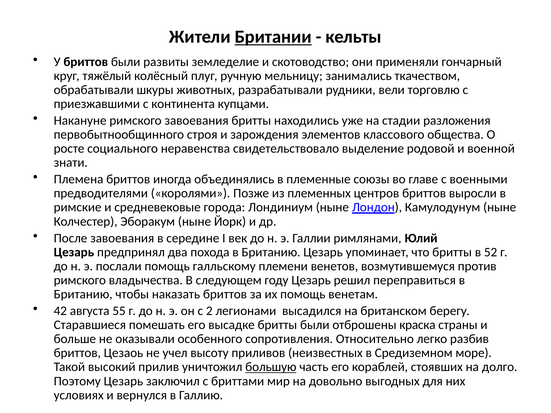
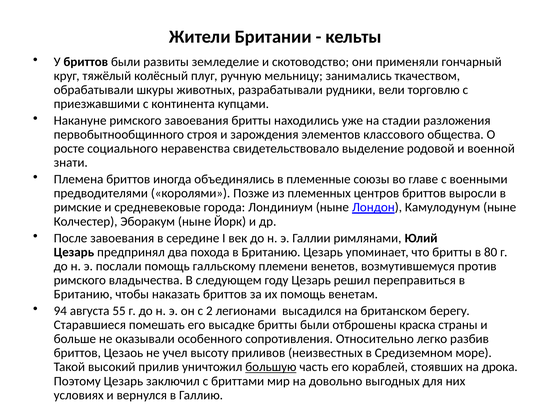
Британии underline: present -> none
52: 52 -> 80
42: 42 -> 94
долго: долго -> дрока
